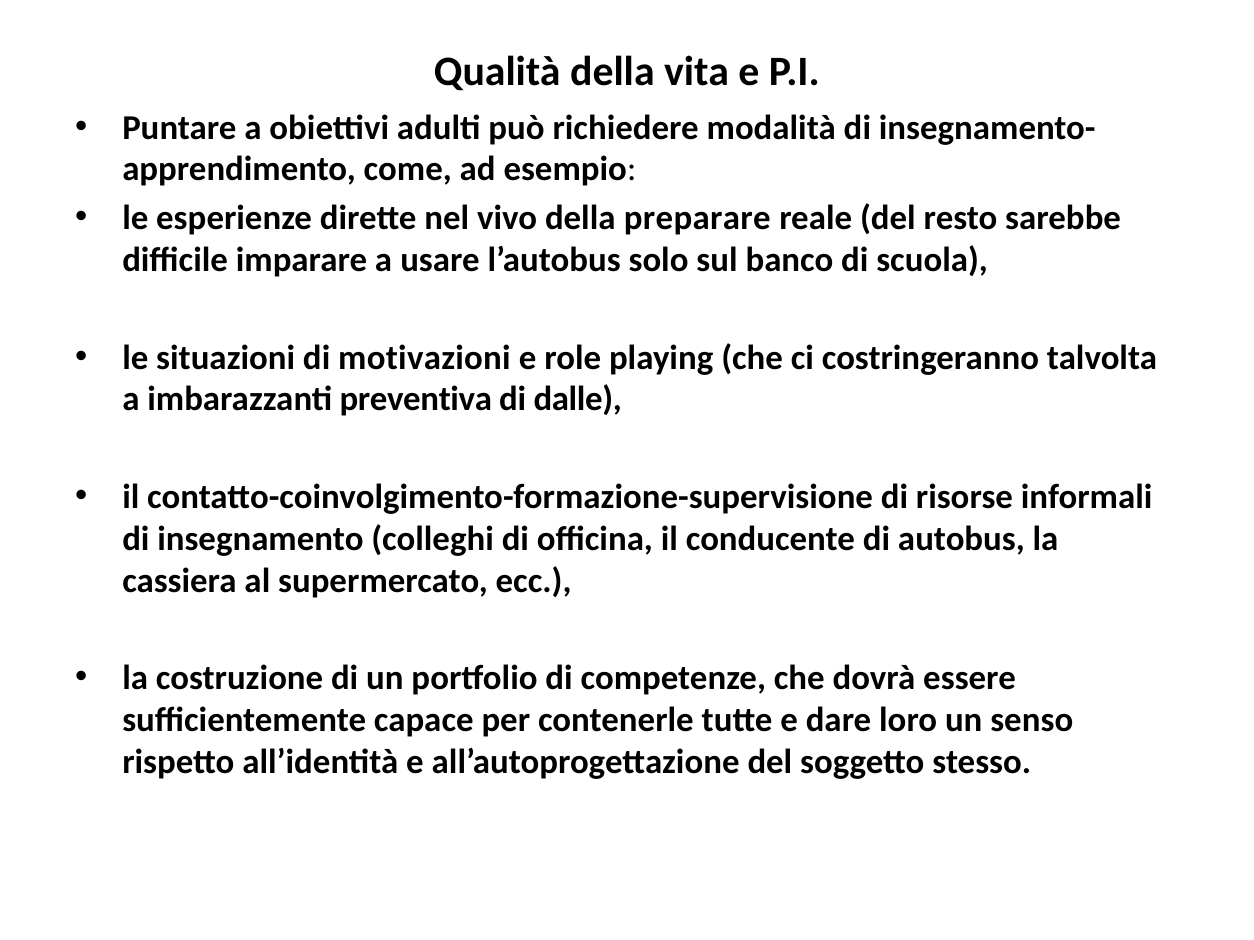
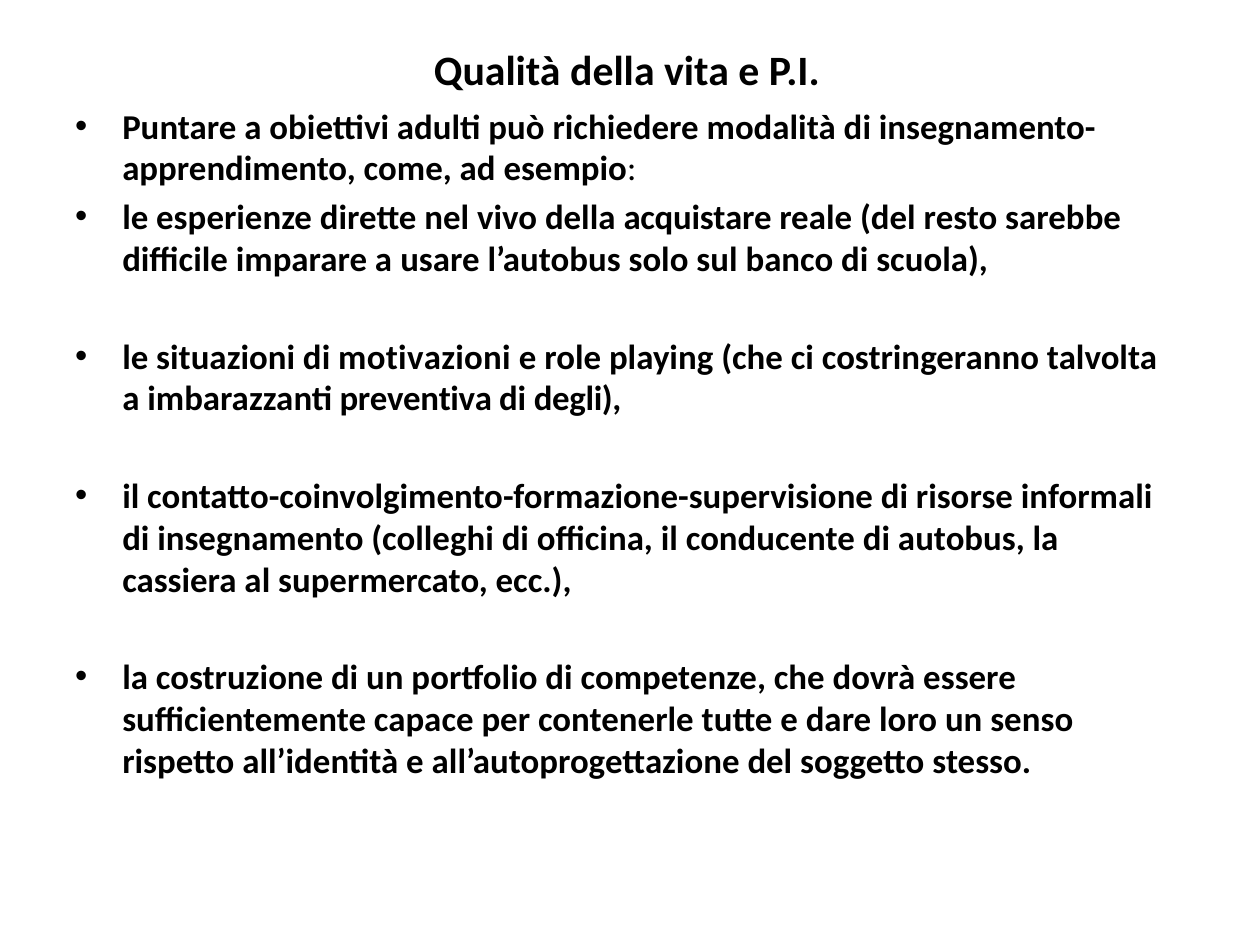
preparare: preparare -> acquistare
dalle: dalle -> degli
